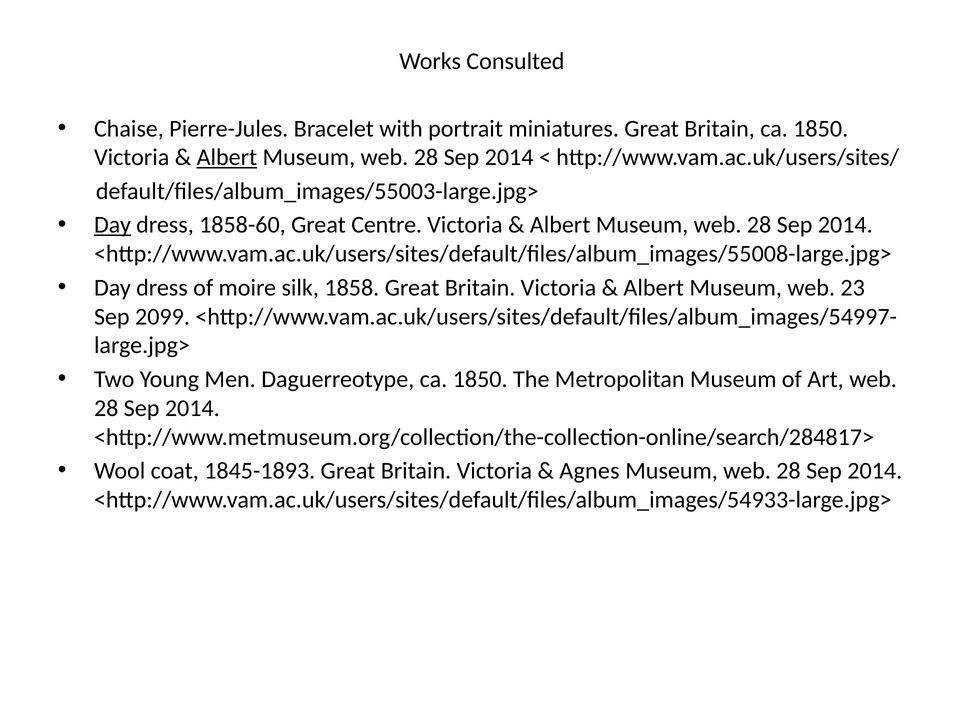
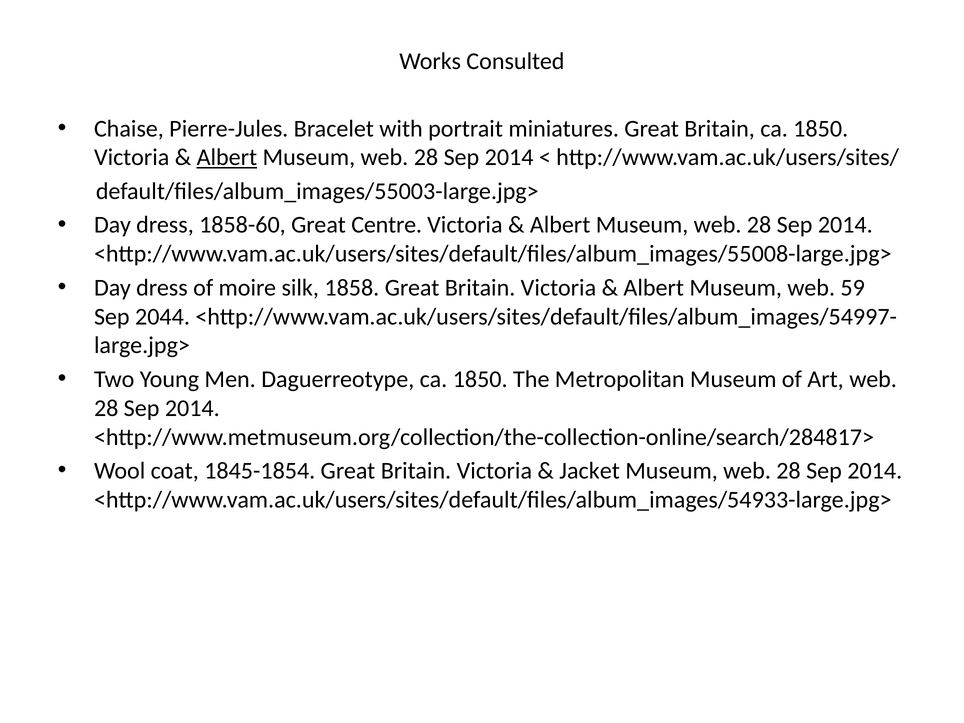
Day at (112, 225) underline: present -> none
23: 23 -> 59
2099: 2099 -> 2044
1845-1893: 1845-1893 -> 1845-1854
Agnes: Agnes -> Jacket
